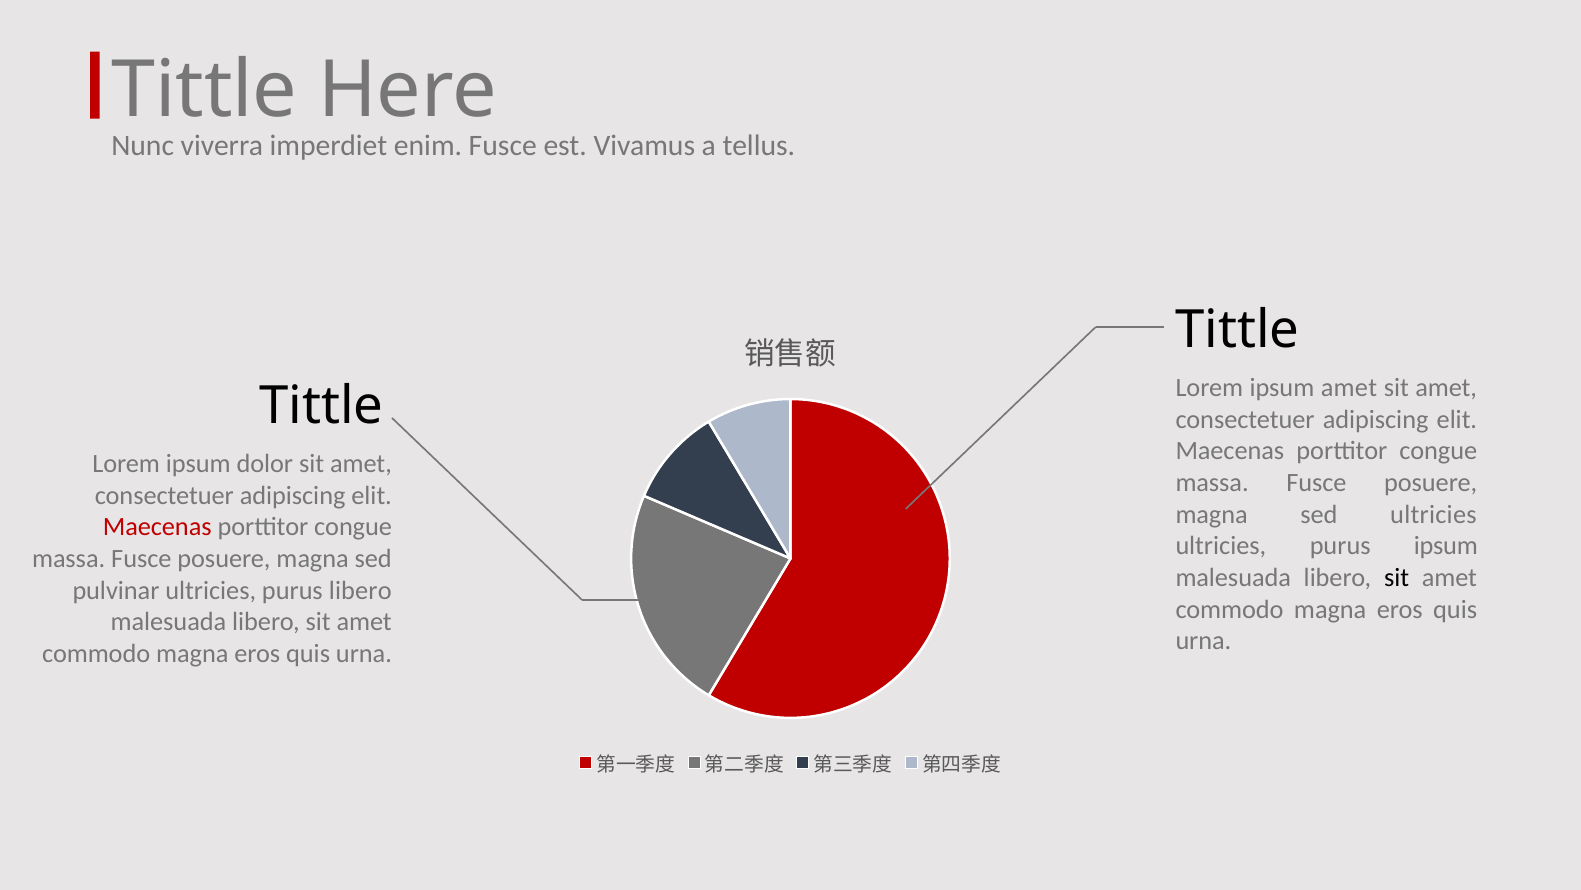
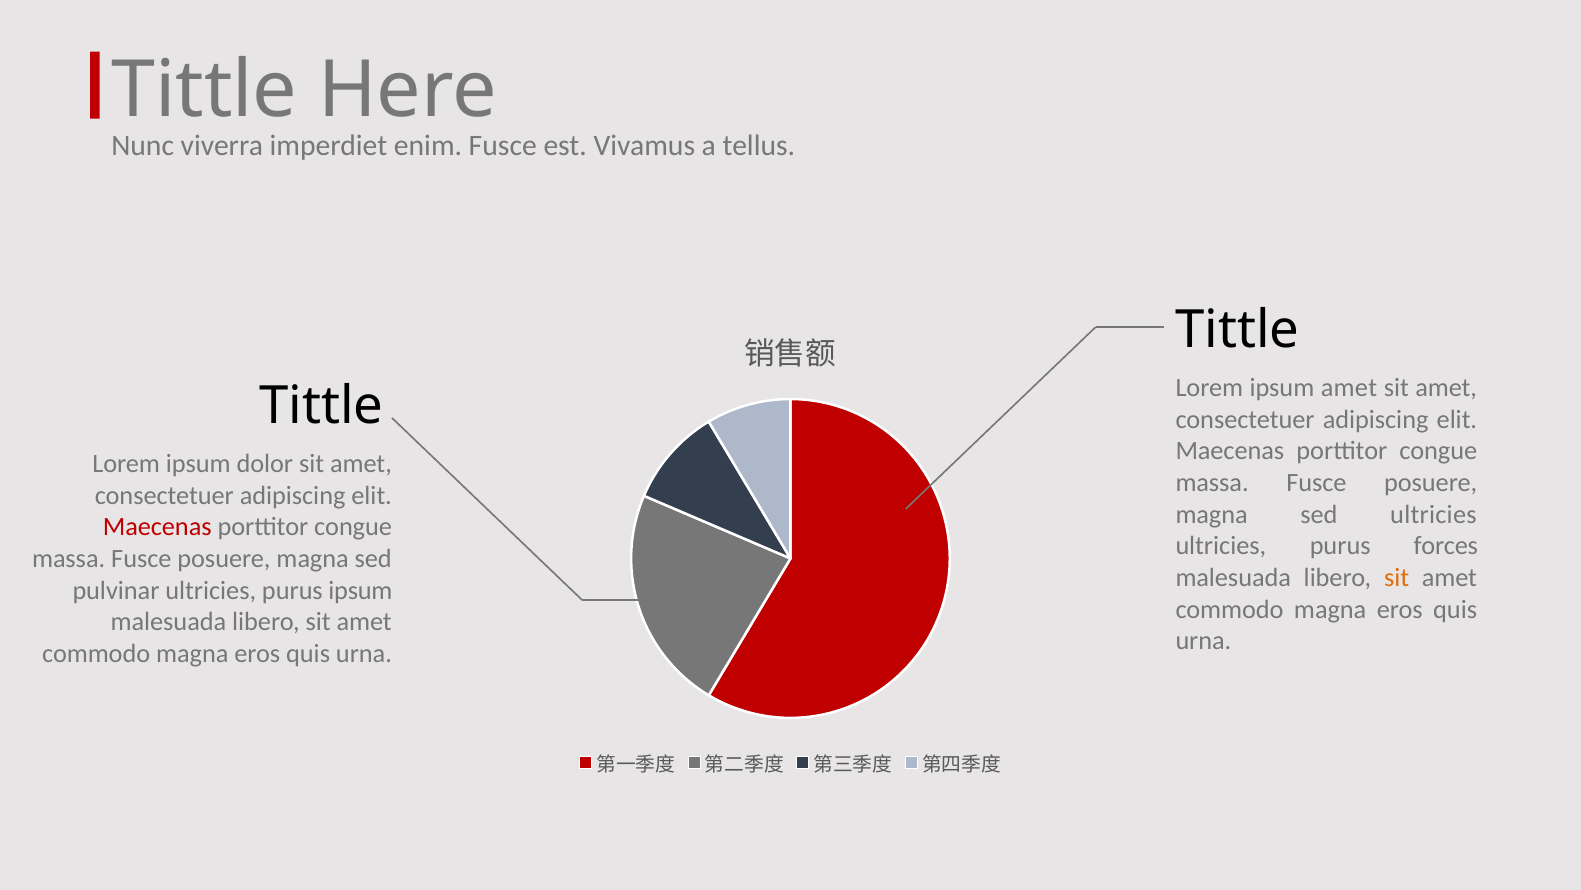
purus ipsum: ipsum -> forces
sit at (1397, 577) colour: black -> orange
purus libero: libero -> ipsum
